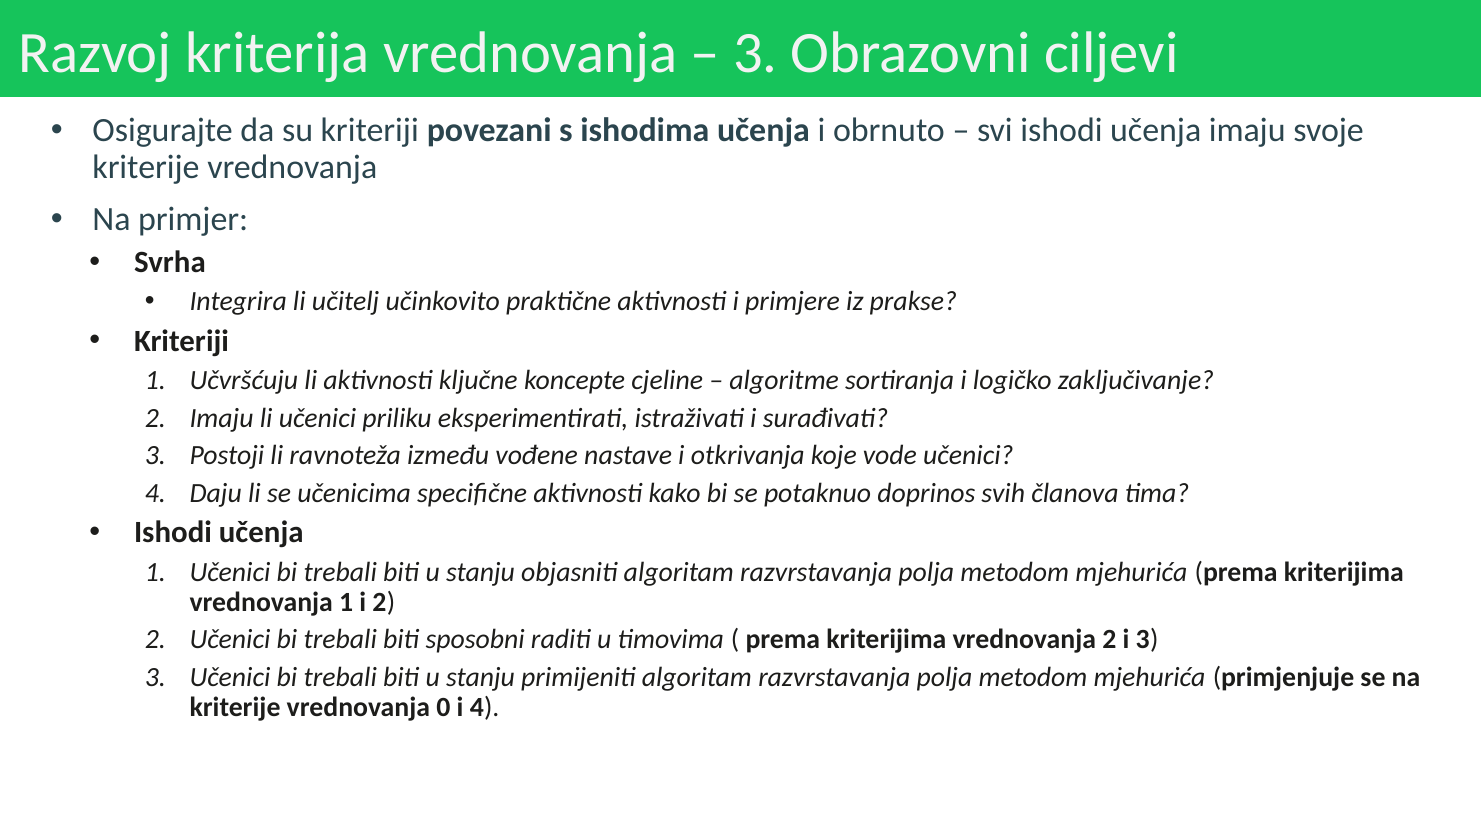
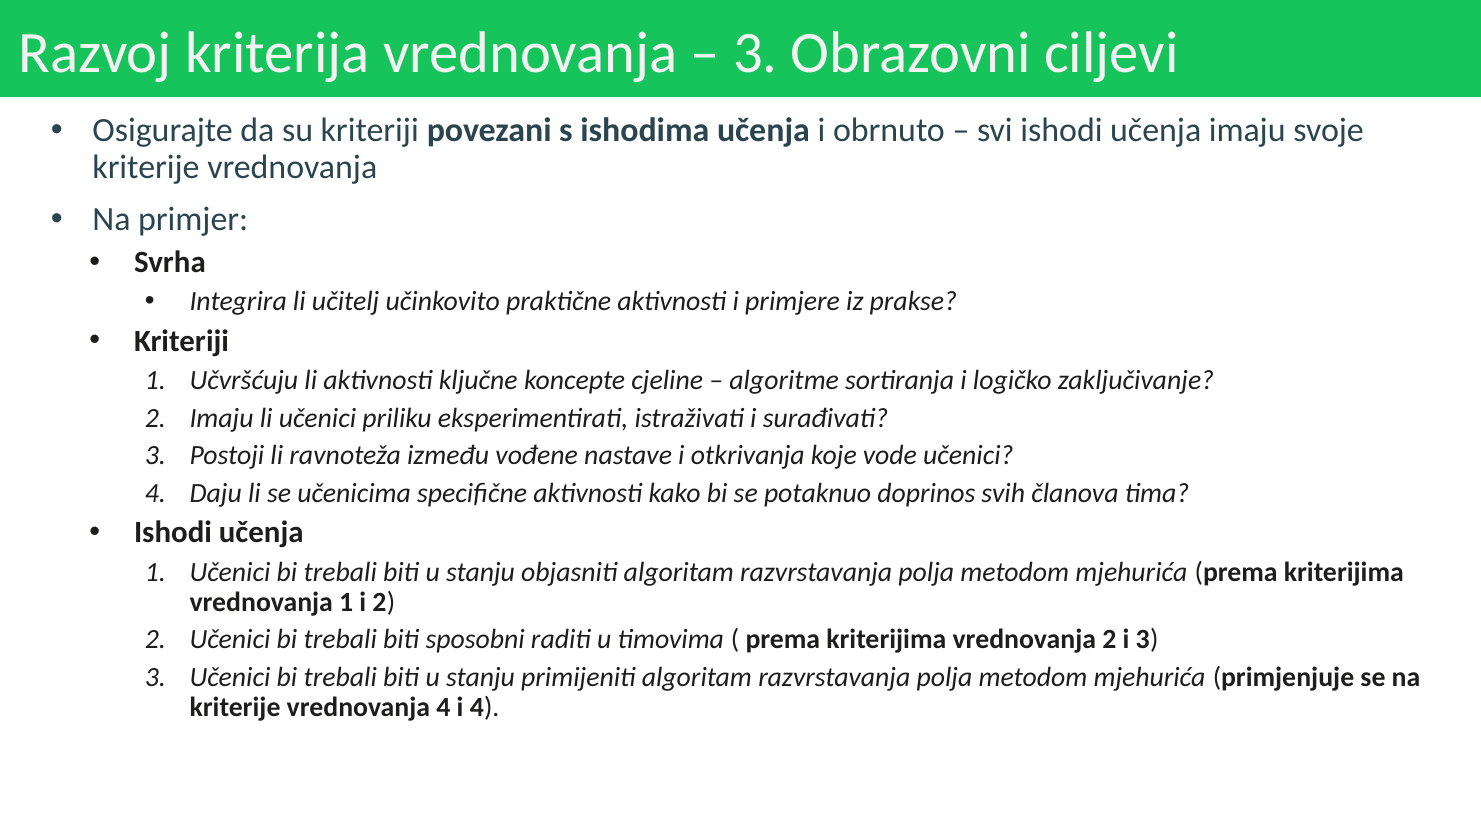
vrednovanja 0: 0 -> 4
